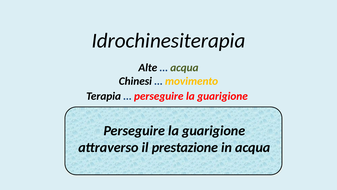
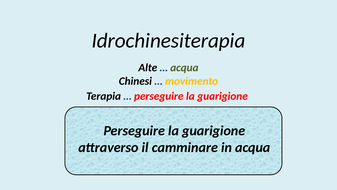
prestazione: prestazione -> camminare
